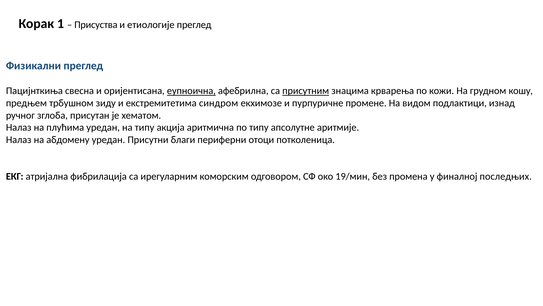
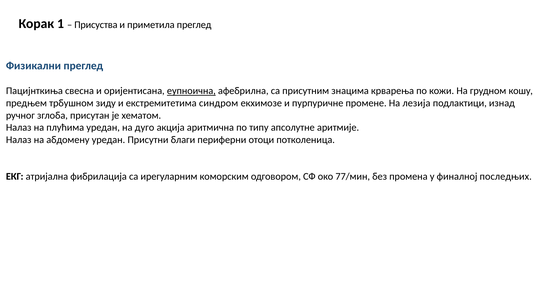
етиологије: етиологије -> приметила
присутним underline: present -> none
видом: видом -> лезија
на типу: типу -> дуго
19/мин: 19/мин -> 77/мин
